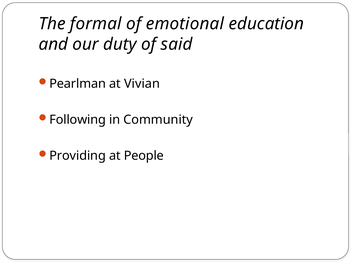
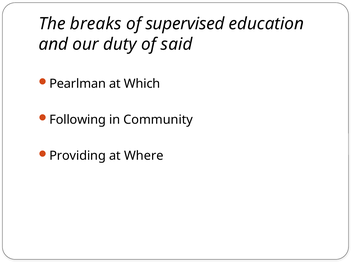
formal: formal -> breaks
emotional: emotional -> supervised
Vivian: Vivian -> Which
People: People -> Where
